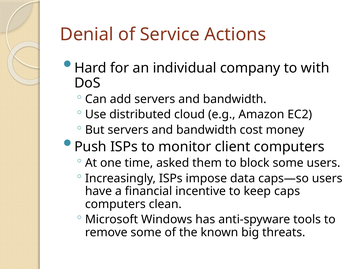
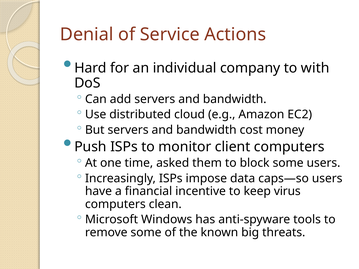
caps: caps -> virus
